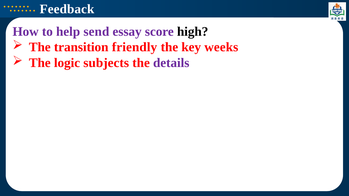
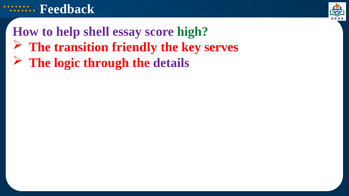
send: send -> shell
high colour: black -> green
weeks: weeks -> serves
subjects: subjects -> through
